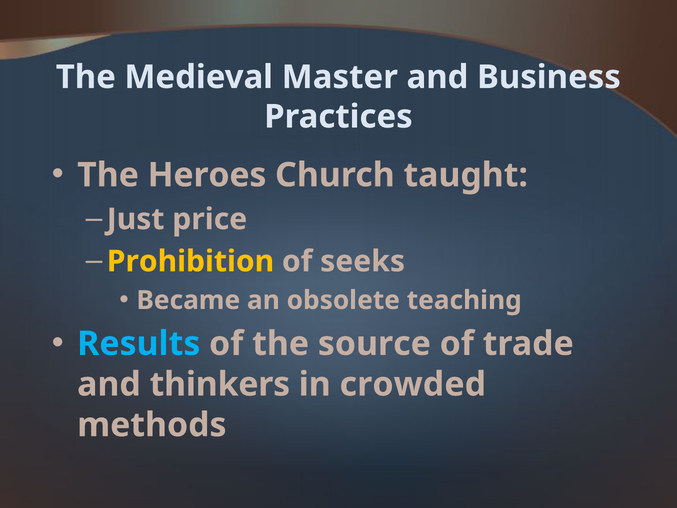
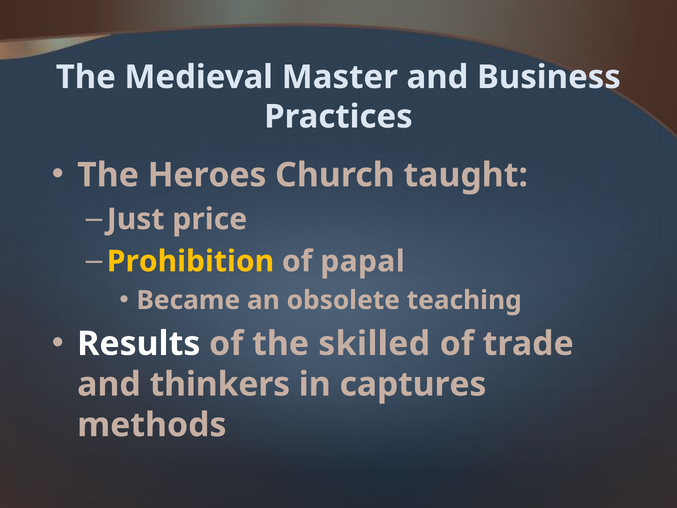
seeks: seeks -> papal
Results colour: light blue -> white
source: source -> skilled
crowded: crowded -> captures
